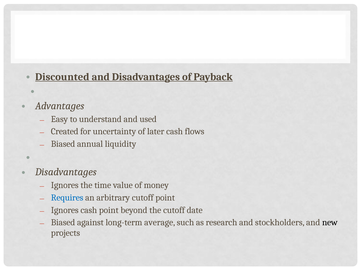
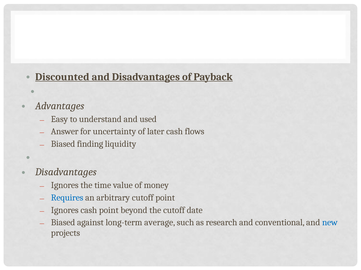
Created: Created -> Answer
annual: annual -> finding
stockholders: stockholders -> conventional
new colour: black -> blue
